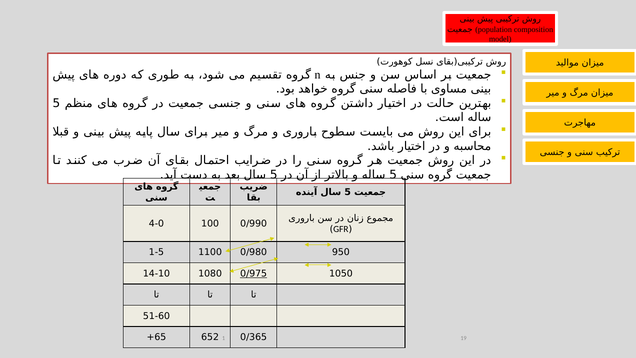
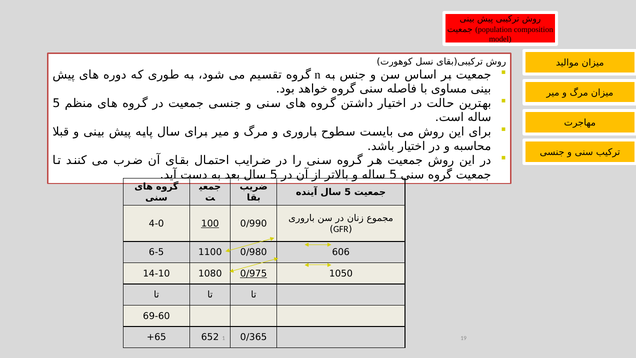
100 underline: none -> present
1-5: 1-5 -> 6-5
950: 950 -> 606
51-60: 51-60 -> 69-60
